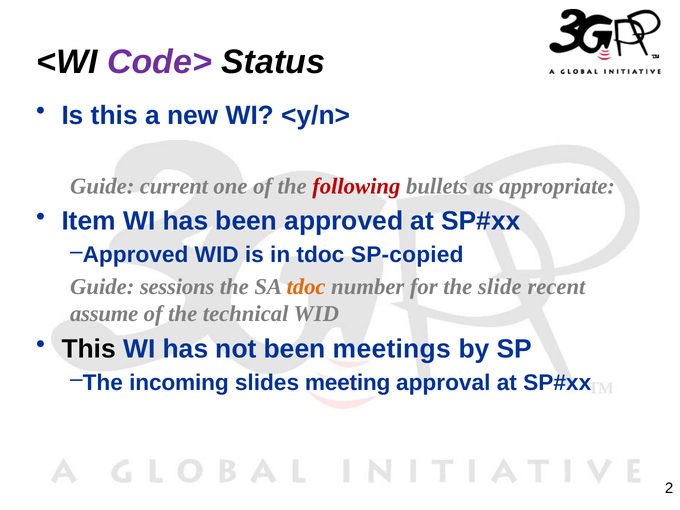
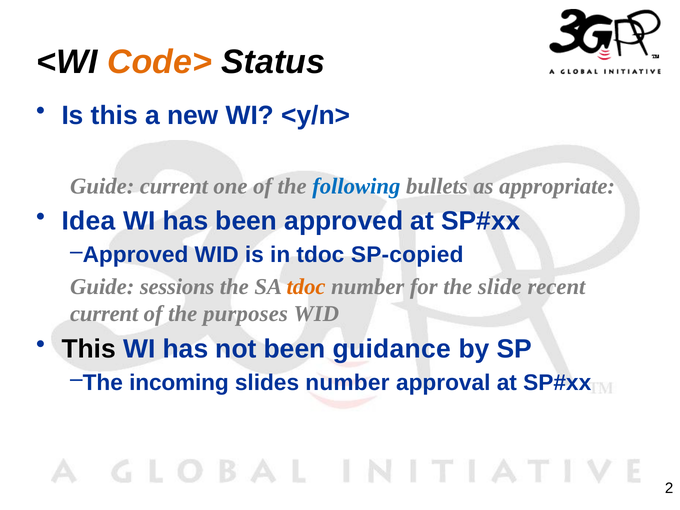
Code> colour: purple -> orange
following colour: red -> blue
Item: Item -> Idea
assume at (104, 314): assume -> current
technical: technical -> purposes
meetings: meetings -> guidance
slides meeting: meeting -> number
